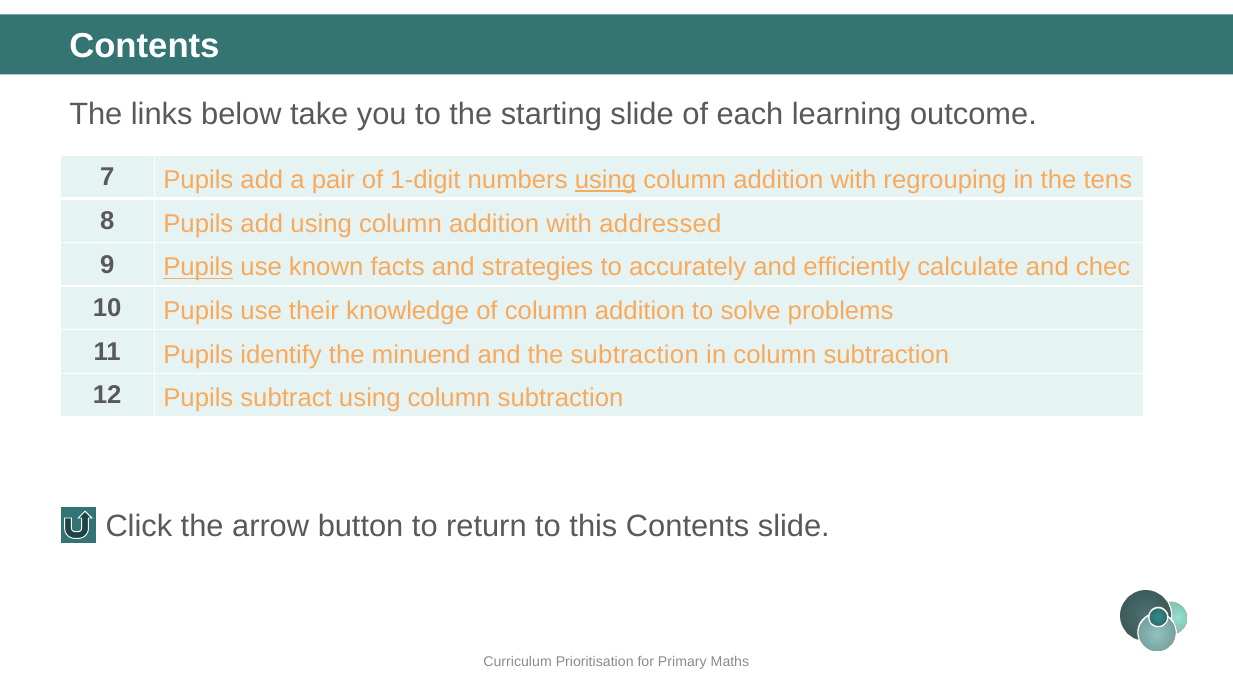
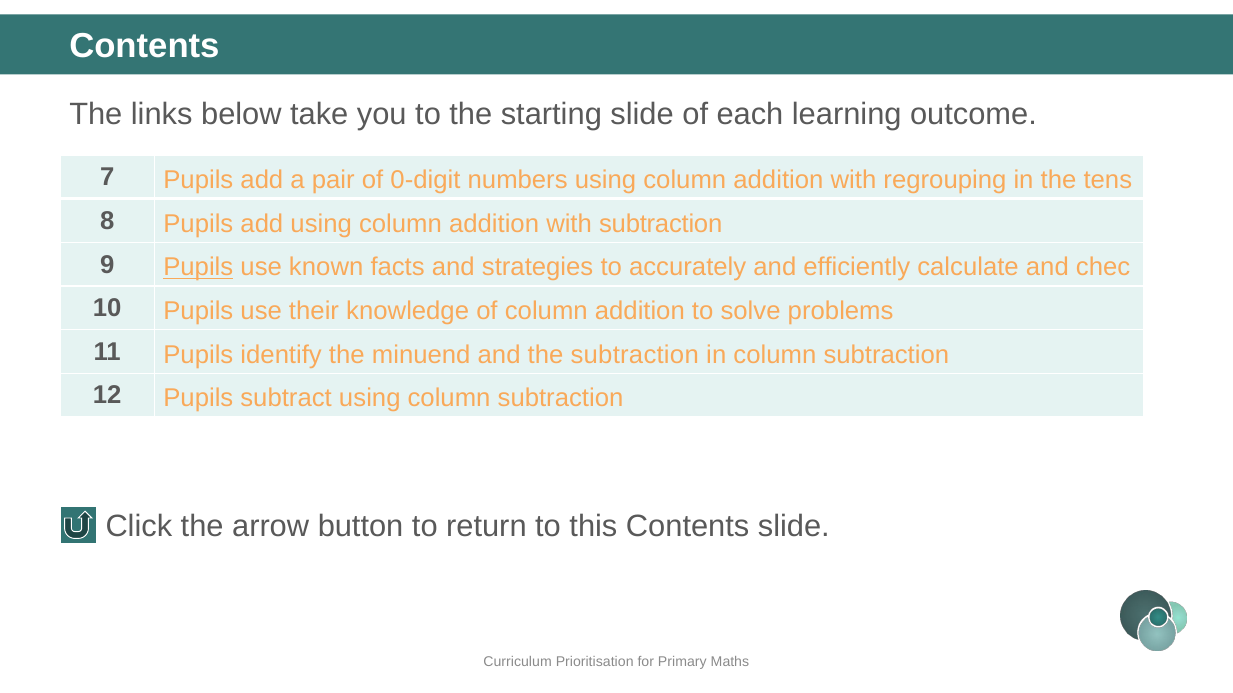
1-digit: 1-digit -> 0-digit
using at (606, 180) underline: present -> none
with addressed: addressed -> subtraction
